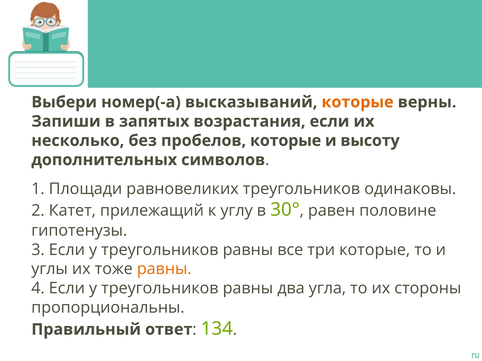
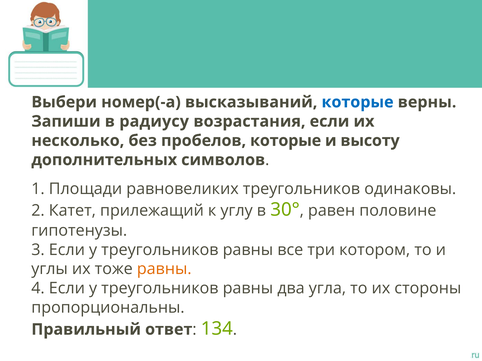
которые at (358, 102) colour: orange -> blue
запятых: запятых -> радиусу
три которые: которые -> котором
